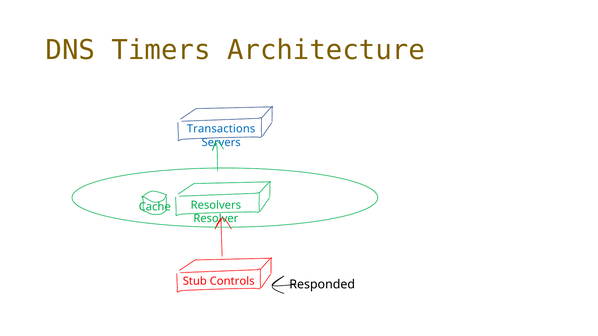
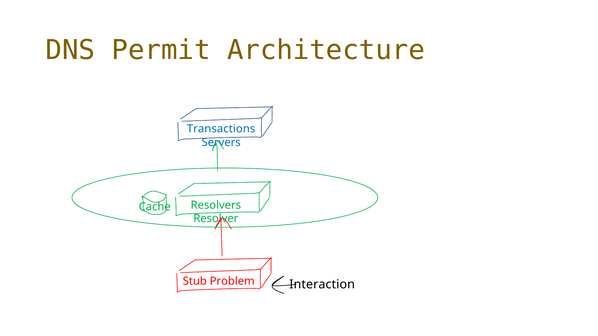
Timers: Timers -> Permit
Controls: Controls -> Problem
Responded: Responded -> Interaction
